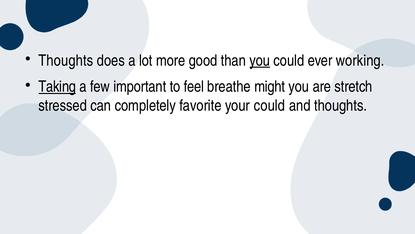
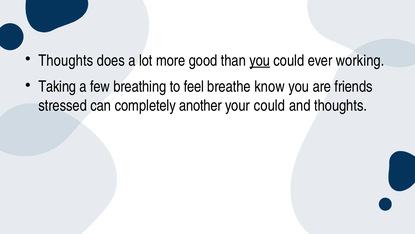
Taking underline: present -> none
important: important -> breathing
might: might -> know
stretch: stretch -> friends
favorite: favorite -> another
